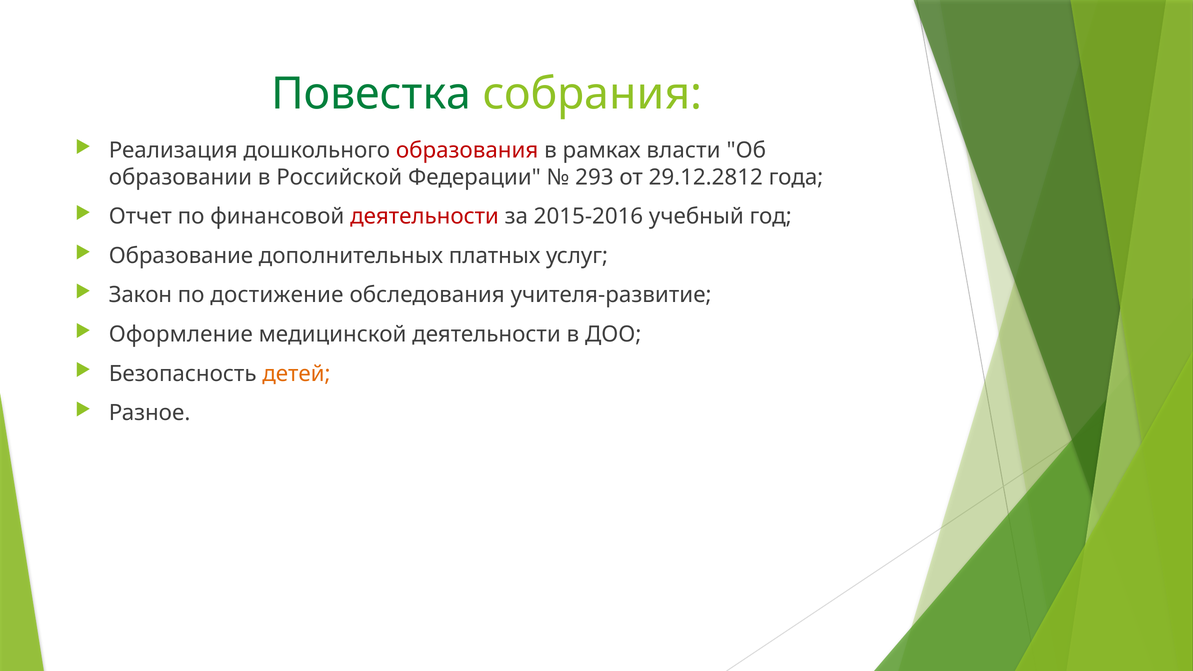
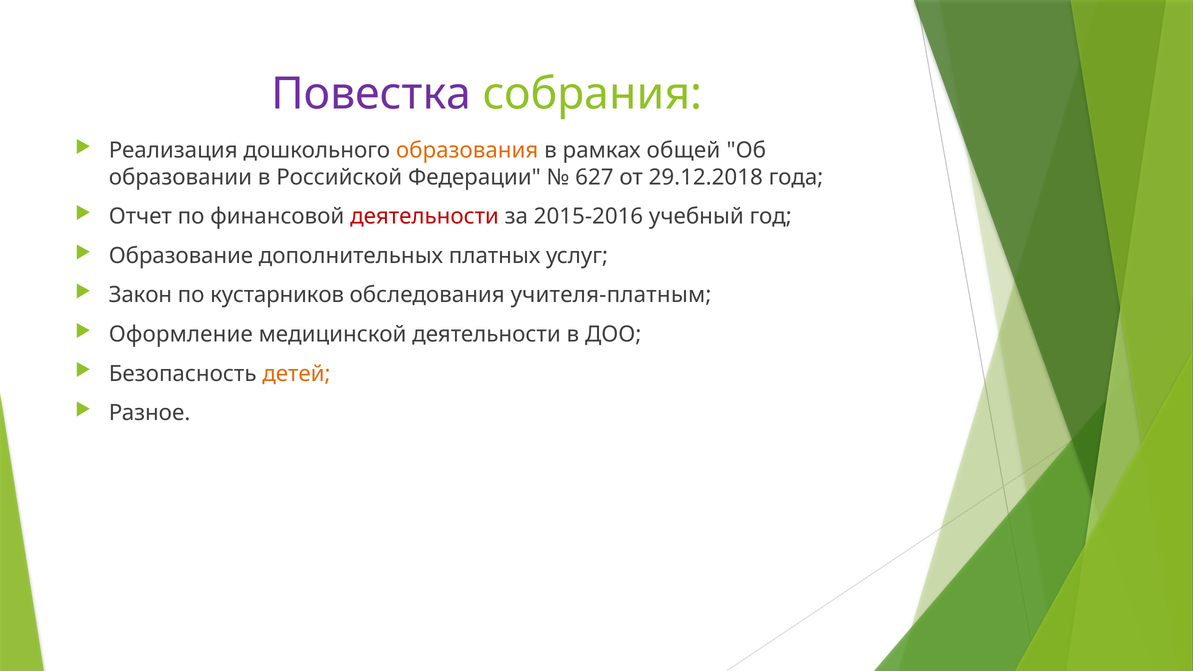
Повестка colour: green -> purple
образования colour: red -> orange
власти: власти -> общей
293: 293 -> 627
29.12.2812: 29.12.2812 -> 29.12.2018
достижение: достижение -> кустарников
учителя-развитие: учителя-развитие -> учителя-платным
